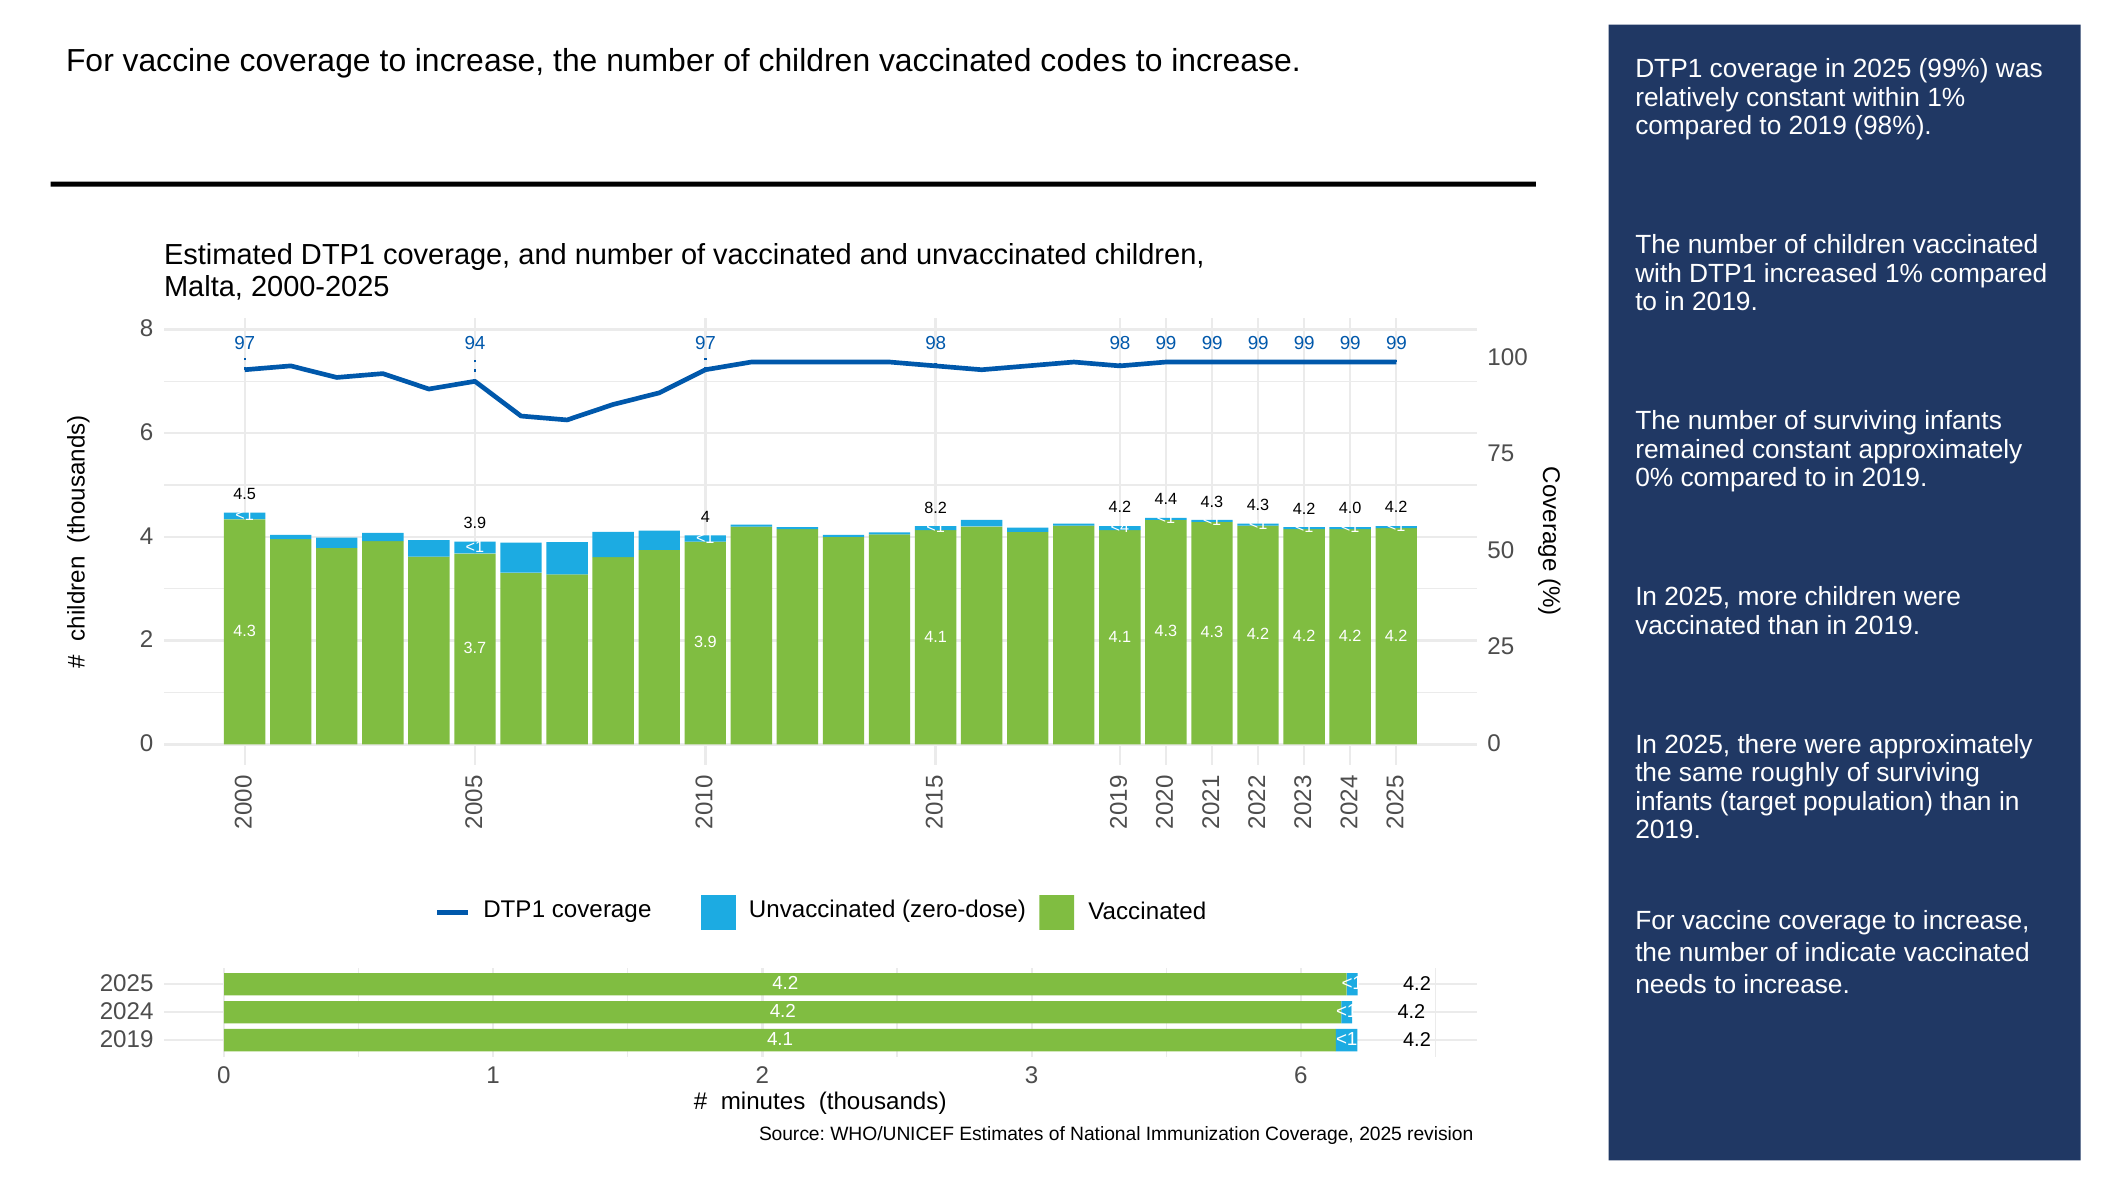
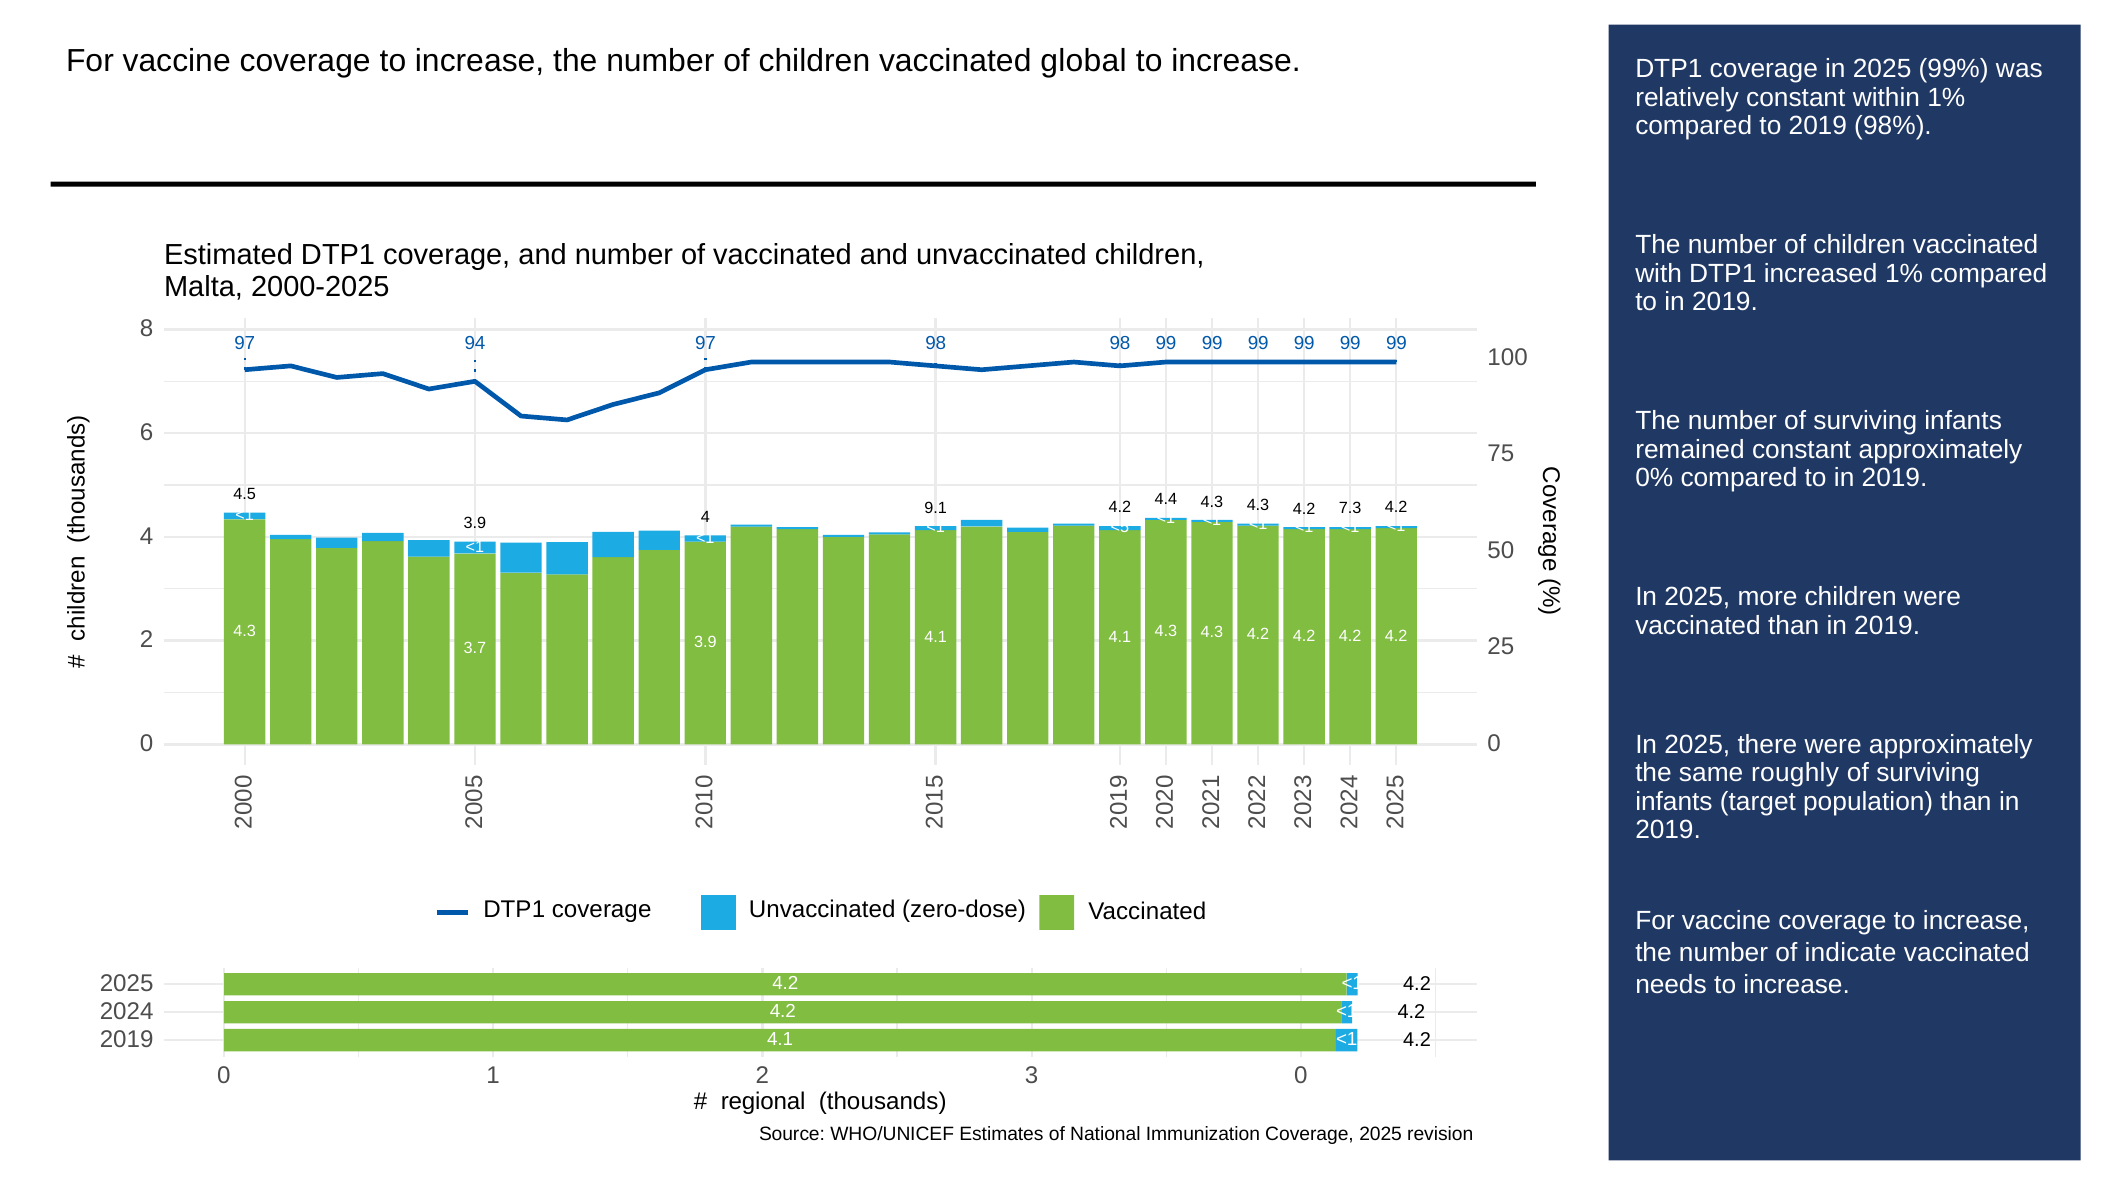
codes: codes -> global
4.0: 4.0 -> 7.3
8.2: 8.2 -> 9.1
<4: <4 -> <5
3 6: 6 -> 0
minutes: minutes -> regional
